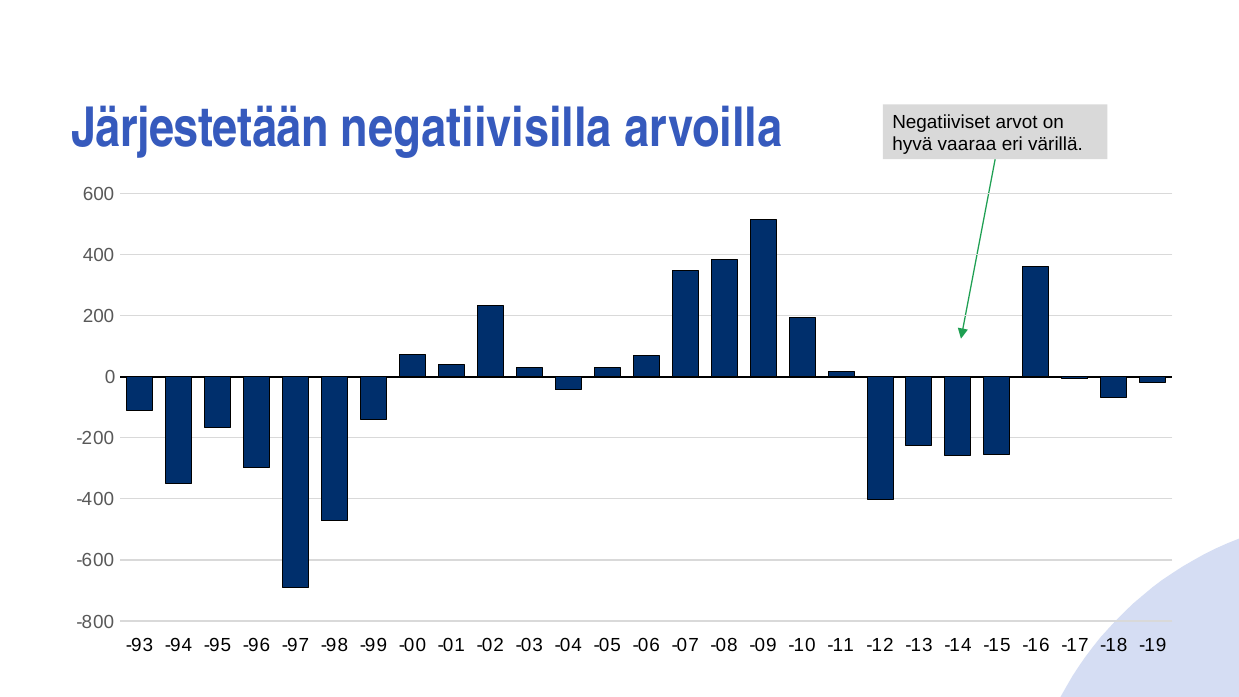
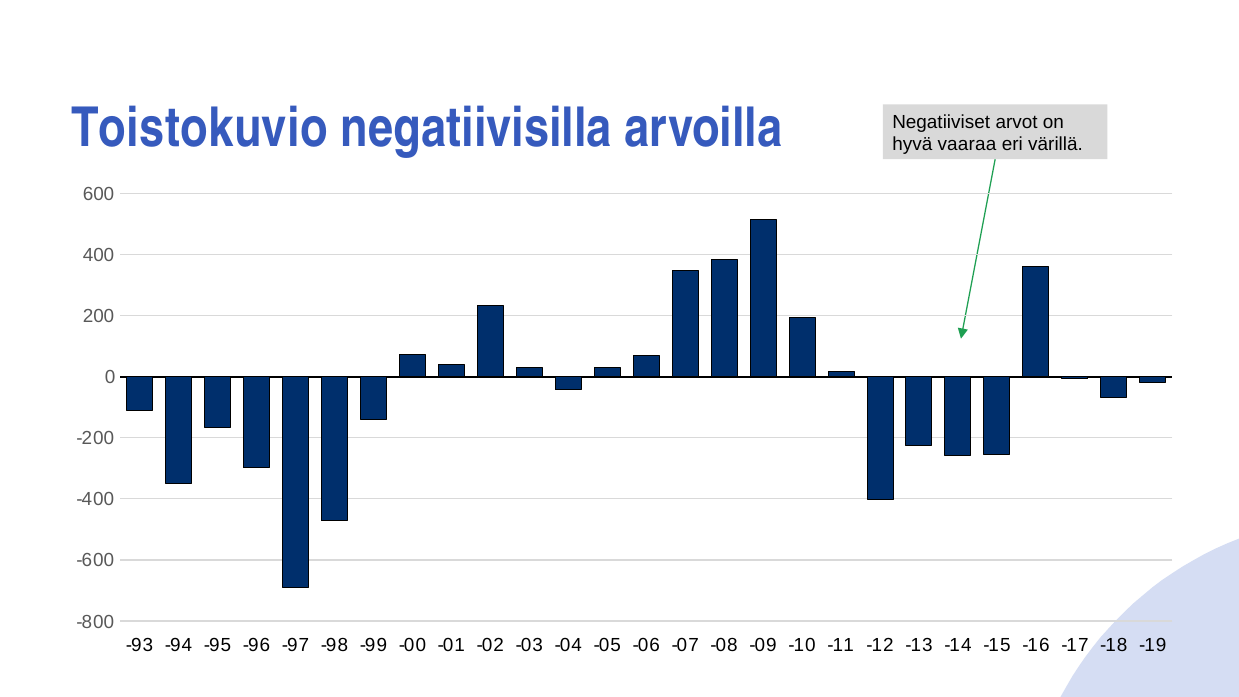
Järjestetään: Järjestetään -> Toistokuvio
